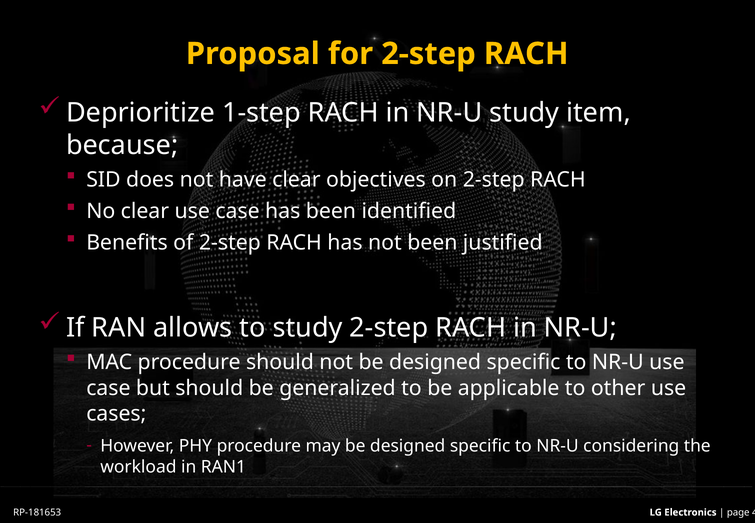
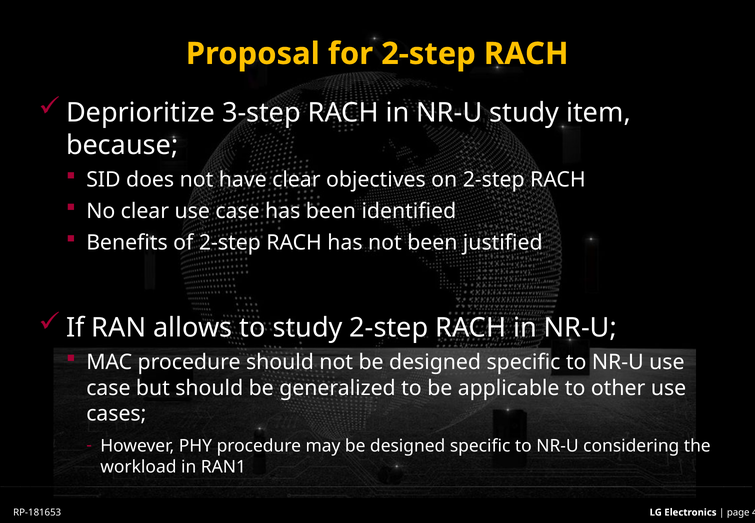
1-step: 1-step -> 3-step
